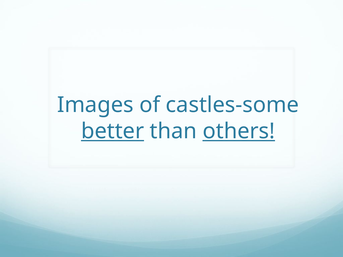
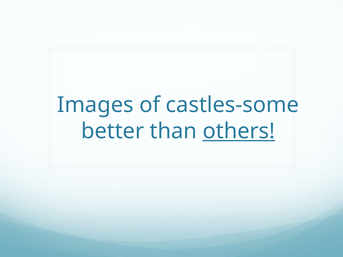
better underline: present -> none
